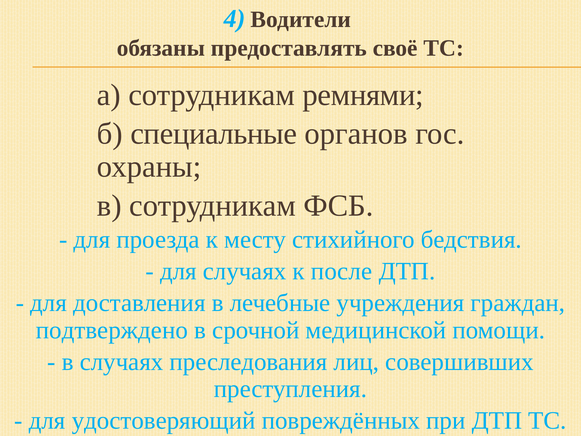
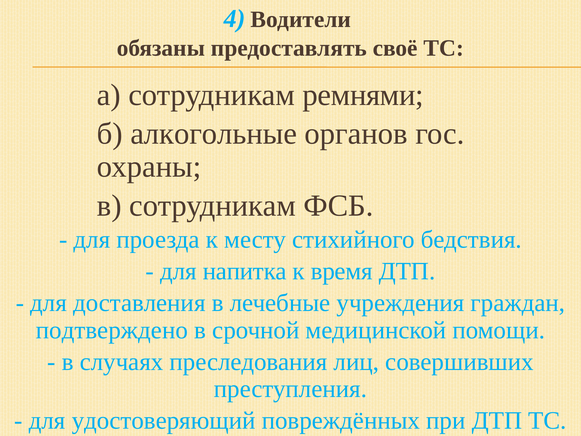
специальные: специальные -> алкогольные
для случаях: случаях -> напитка
после: после -> время
